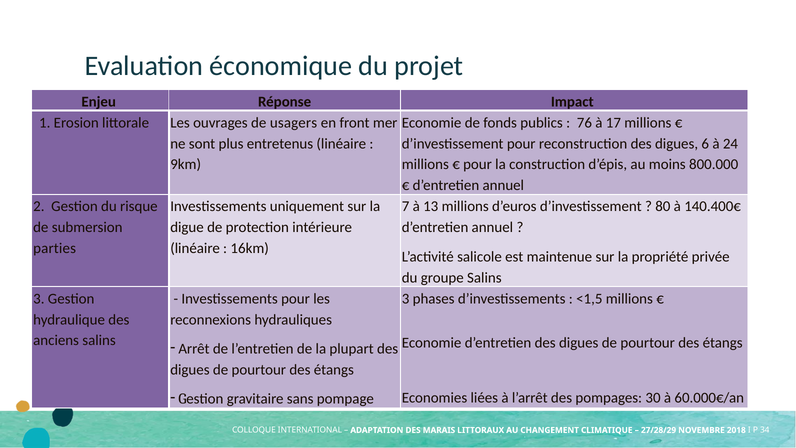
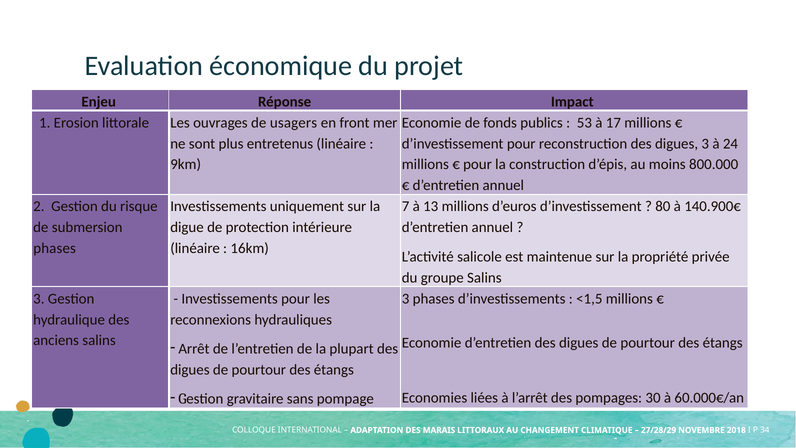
76: 76 -> 53
digues 6: 6 -> 3
140.400€: 140.400€ -> 140.900€
parties at (55, 248): parties -> phases
